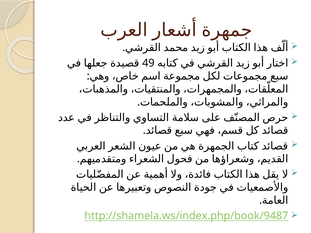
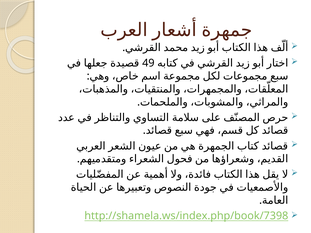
http://shamela.ws/index.php/book/9487: http://shamela.ws/index.php/book/9487 -> http://shamela.ws/index.php/book/7398
